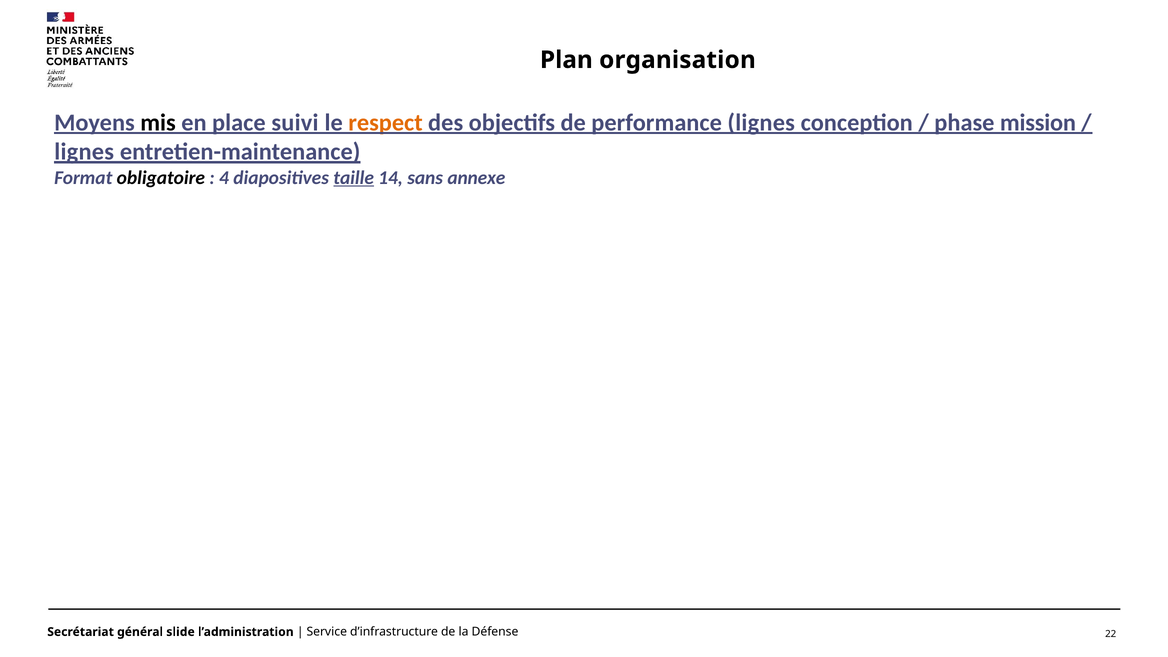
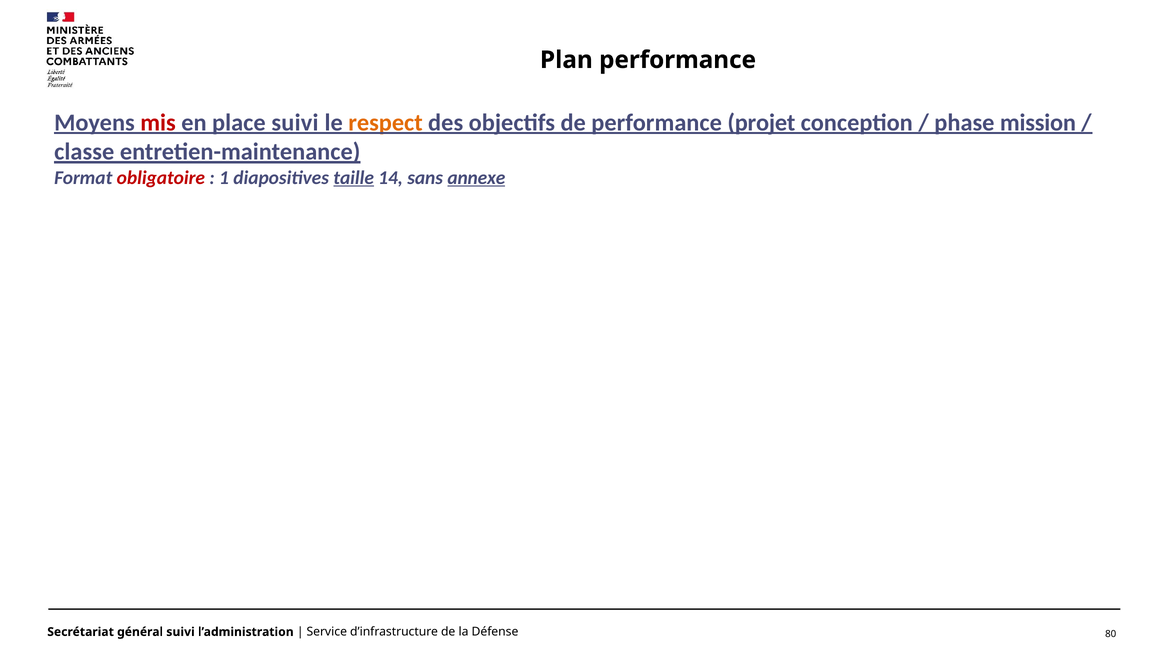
Plan organisation: organisation -> performance
mis colour: black -> red
performance lignes: lignes -> projet
lignes at (84, 152): lignes -> classe
obligatoire colour: black -> red
4: 4 -> 1
annexe underline: none -> present
slide at (181, 632): slide -> suivi
22: 22 -> 80
